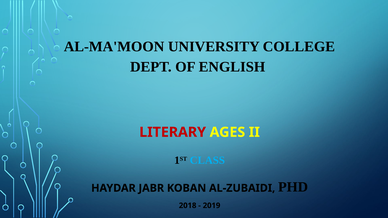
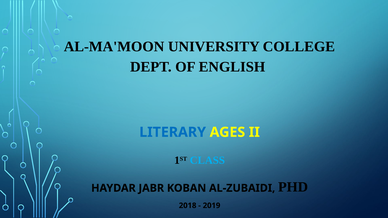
LITERARY colour: red -> blue
